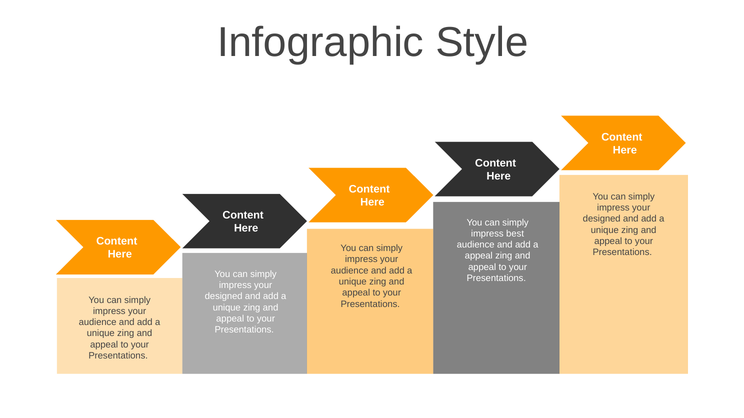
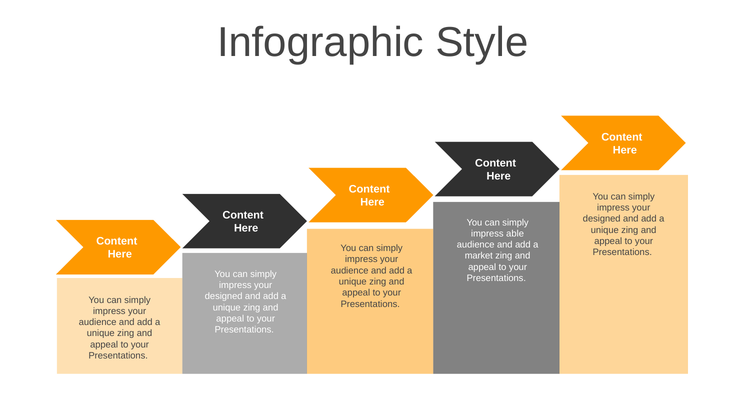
best: best -> able
appeal at (479, 256): appeal -> market
